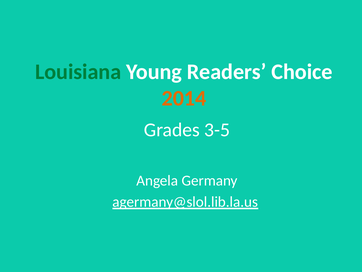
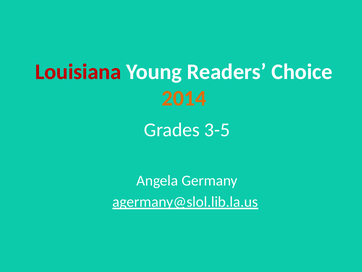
Louisiana colour: green -> red
